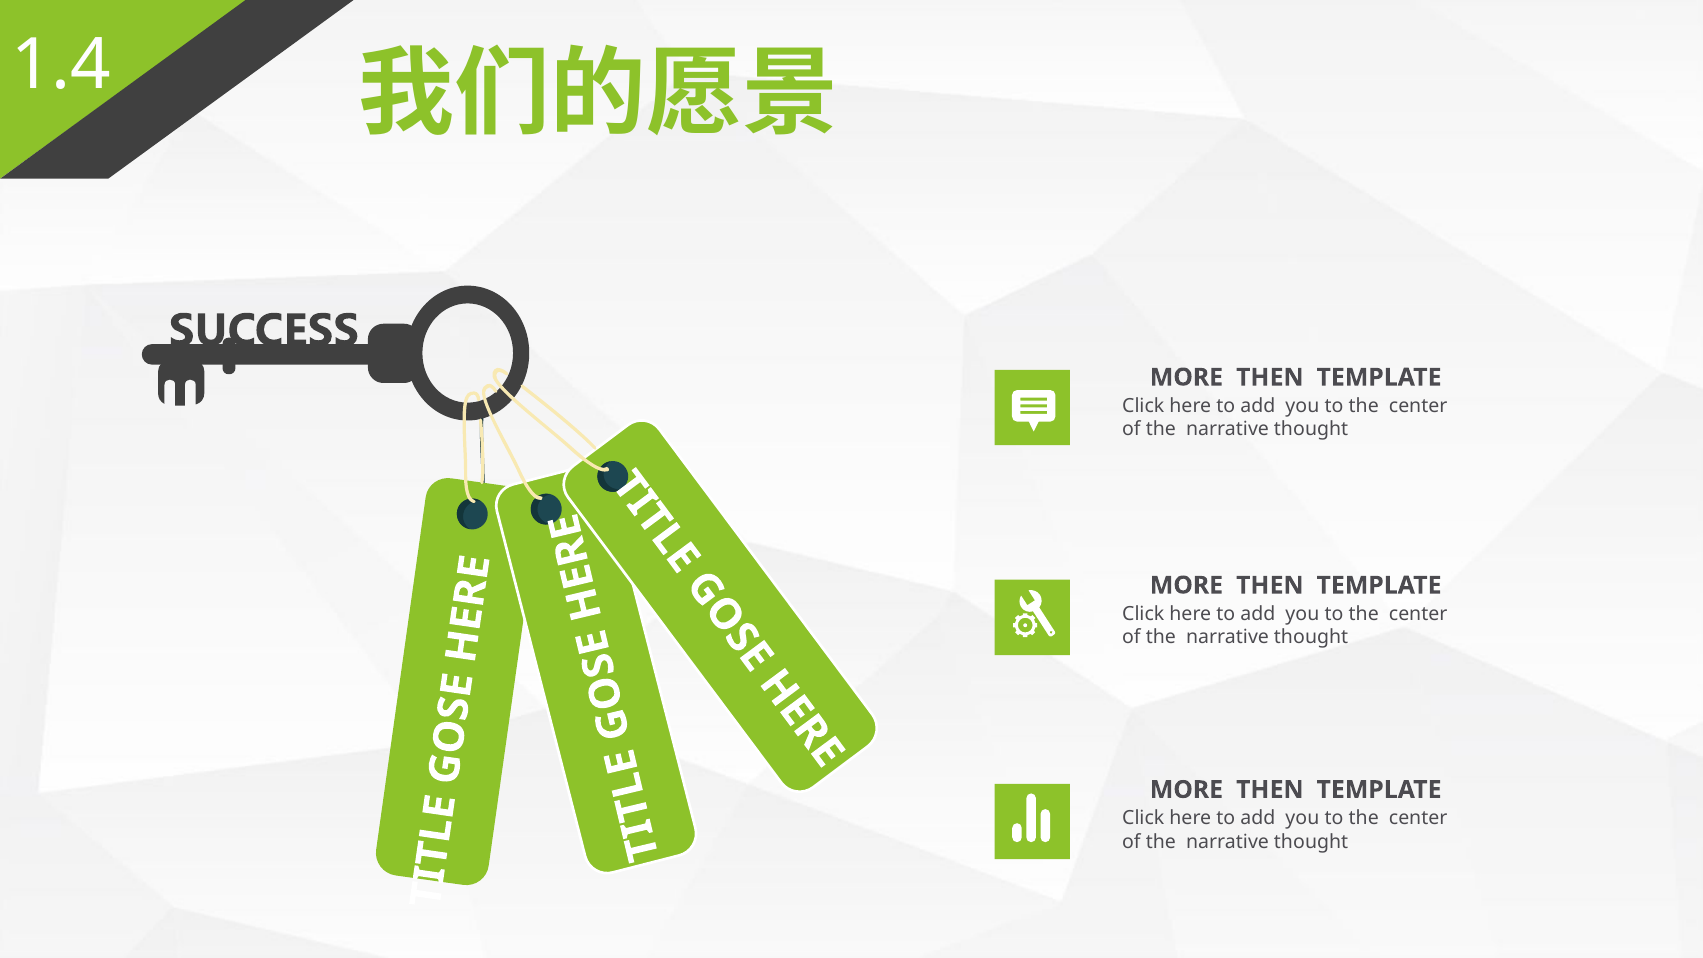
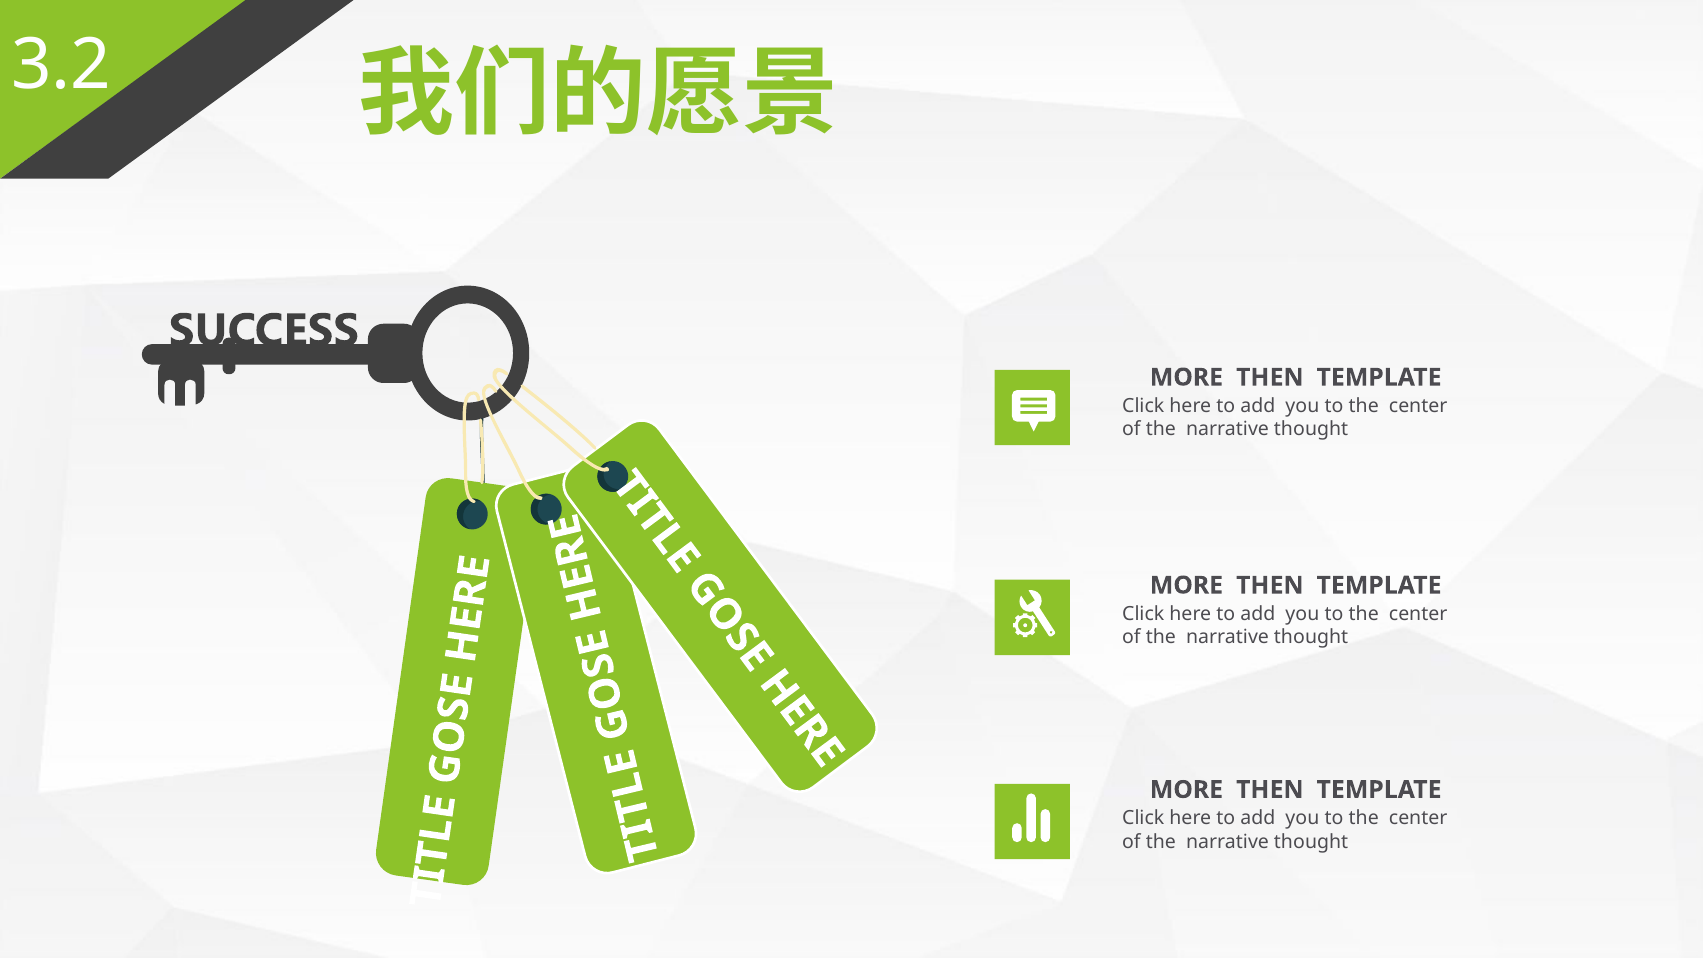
1.4: 1.4 -> 3.2
